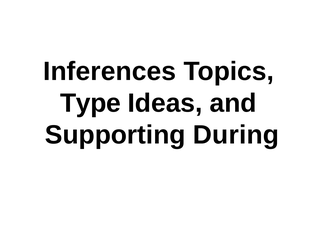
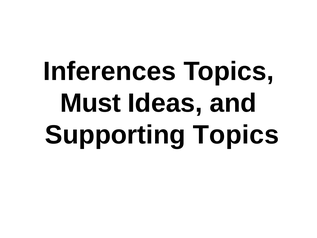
Type: Type -> Must
Supporting During: During -> Topics
